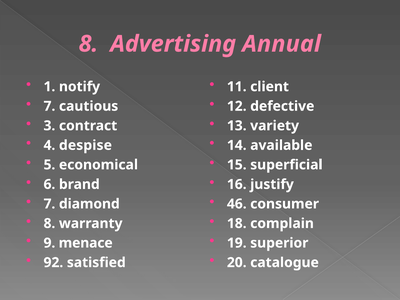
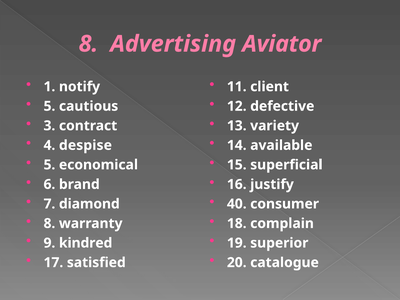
Annual: Annual -> Aviator
7 at (49, 106): 7 -> 5
46: 46 -> 40
menace: menace -> kindred
92: 92 -> 17
